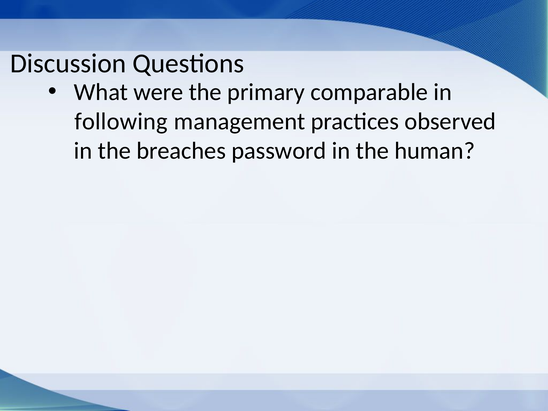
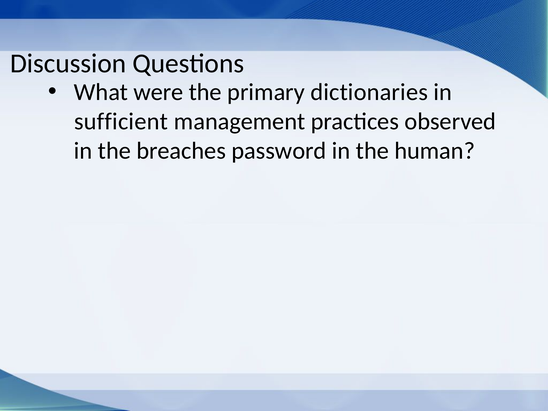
comparable: comparable -> dictionaries
following: following -> sufficient
